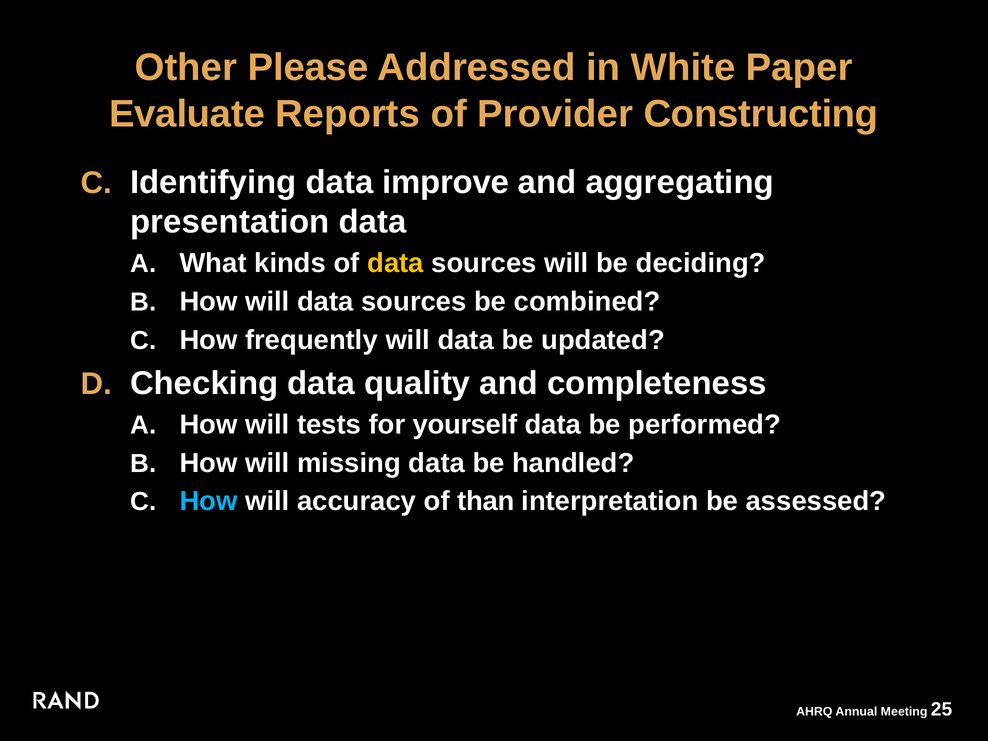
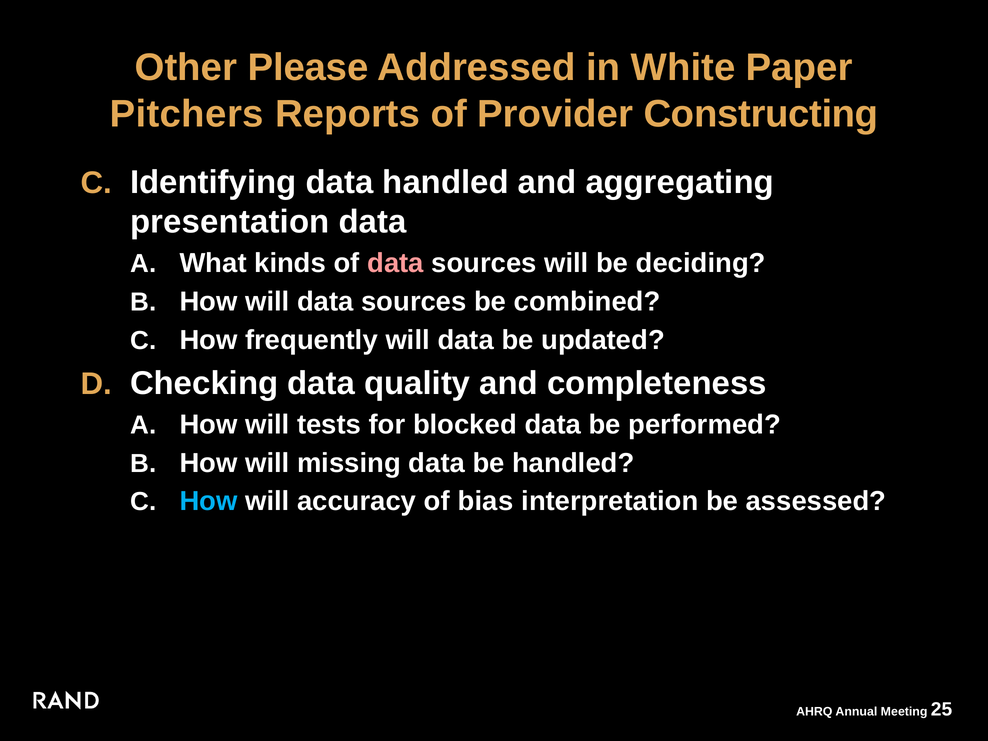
Evaluate: Evaluate -> Pitchers
data improve: improve -> handled
data at (395, 263) colour: yellow -> pink
yourself: yourself -> blocked
than: than -> bias
